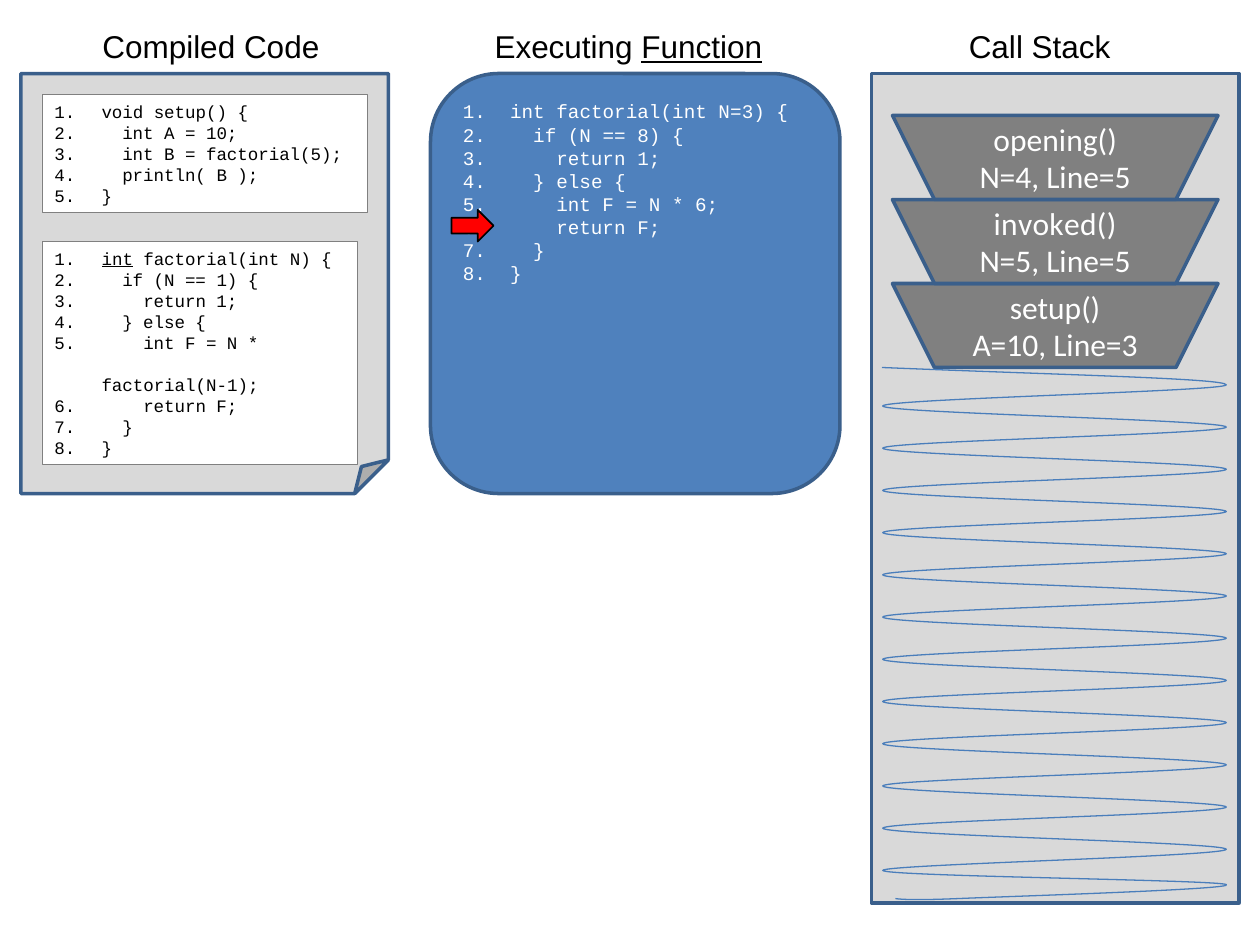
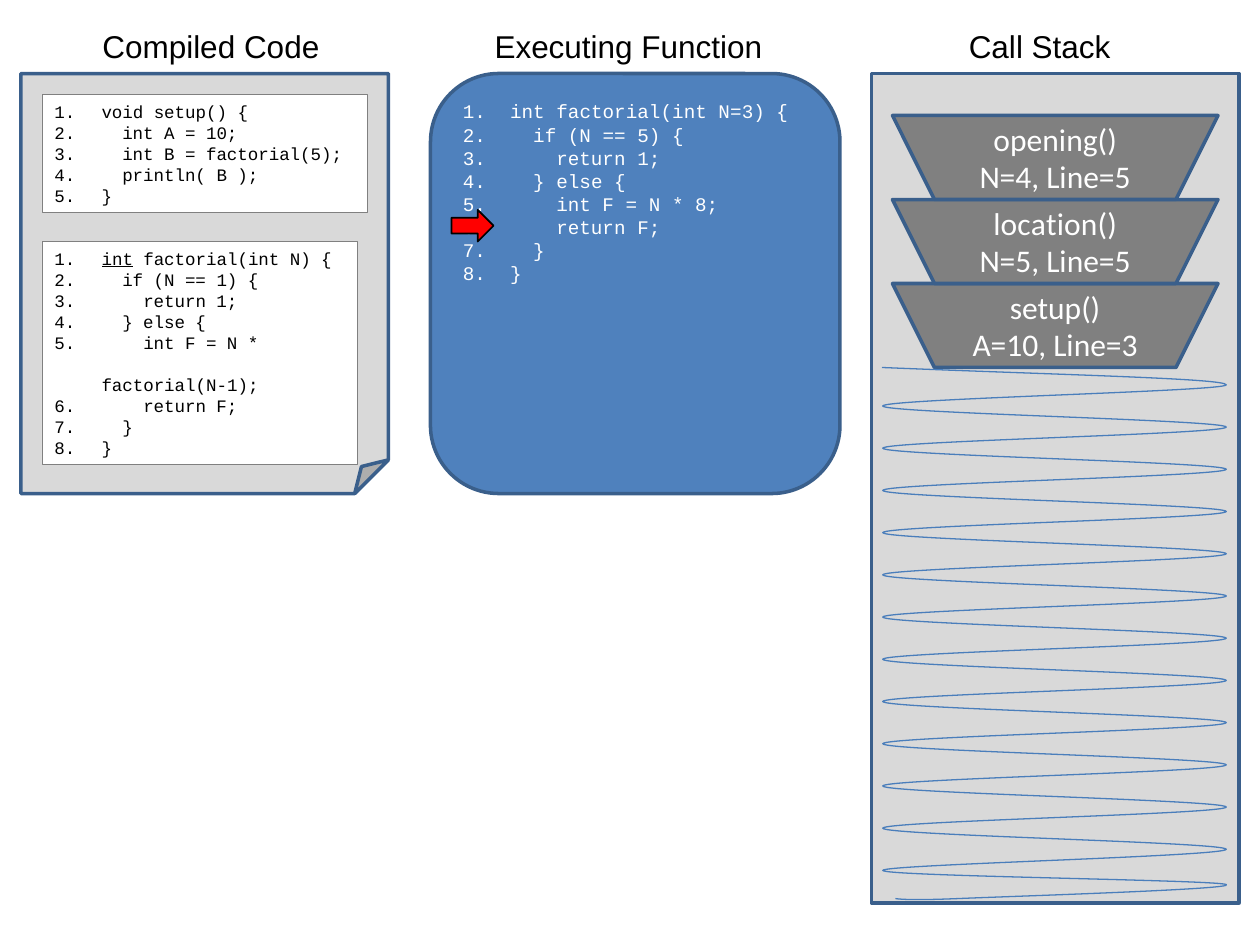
Function underline: present -> none
8 at (649, 136): 8 -> 5
6 at (707, 205): 6 -> 8
invoked(: invoked( -> location(
